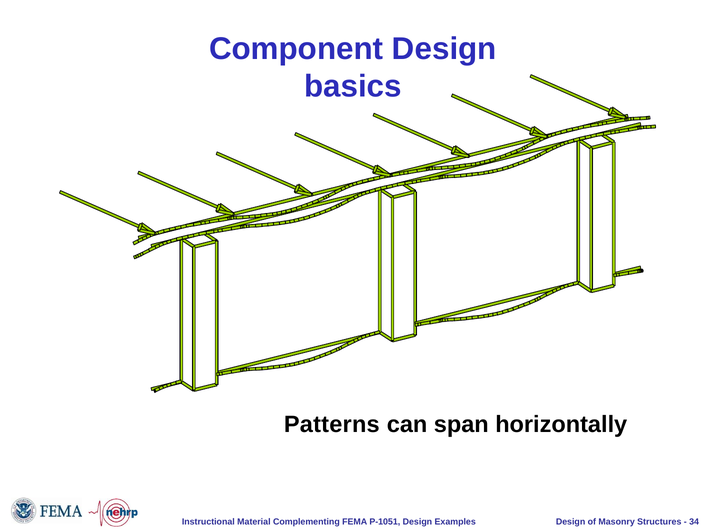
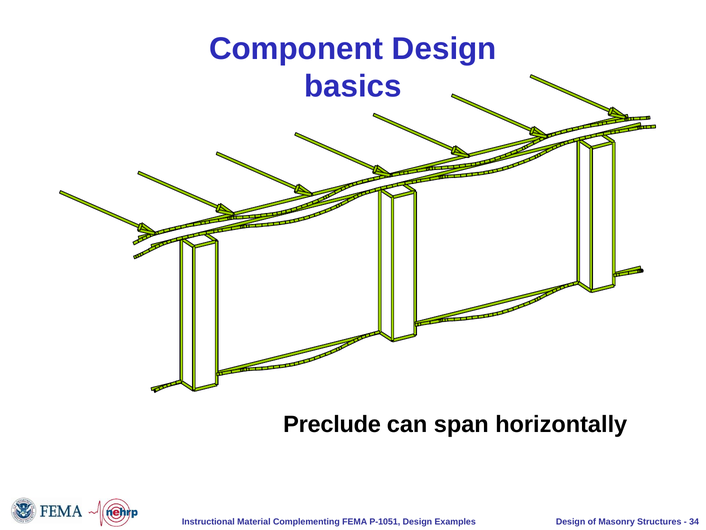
Patterns: Patterns -> Preclude
